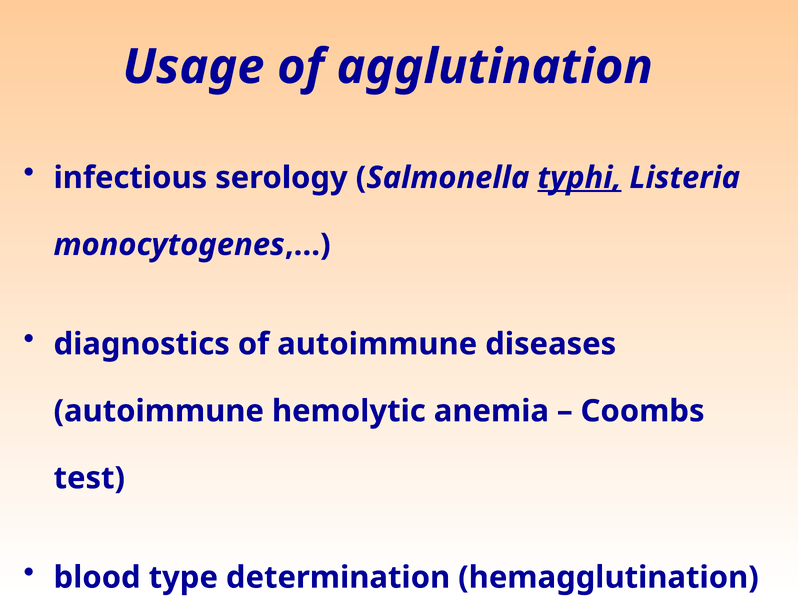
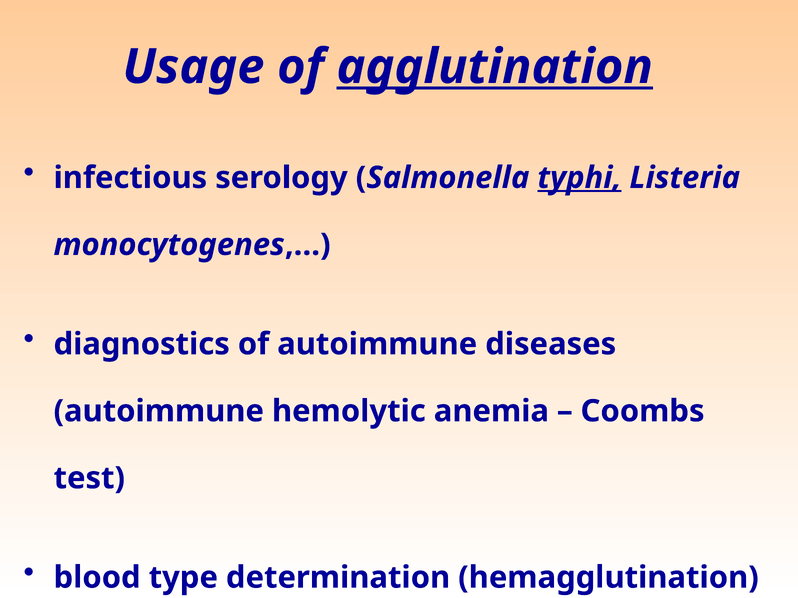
agglutination underline: none -> present
